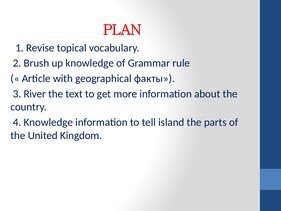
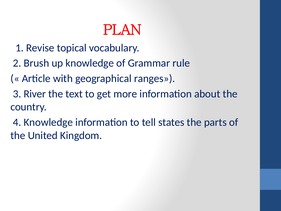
факты: факты -> ranges
island: island -> states
